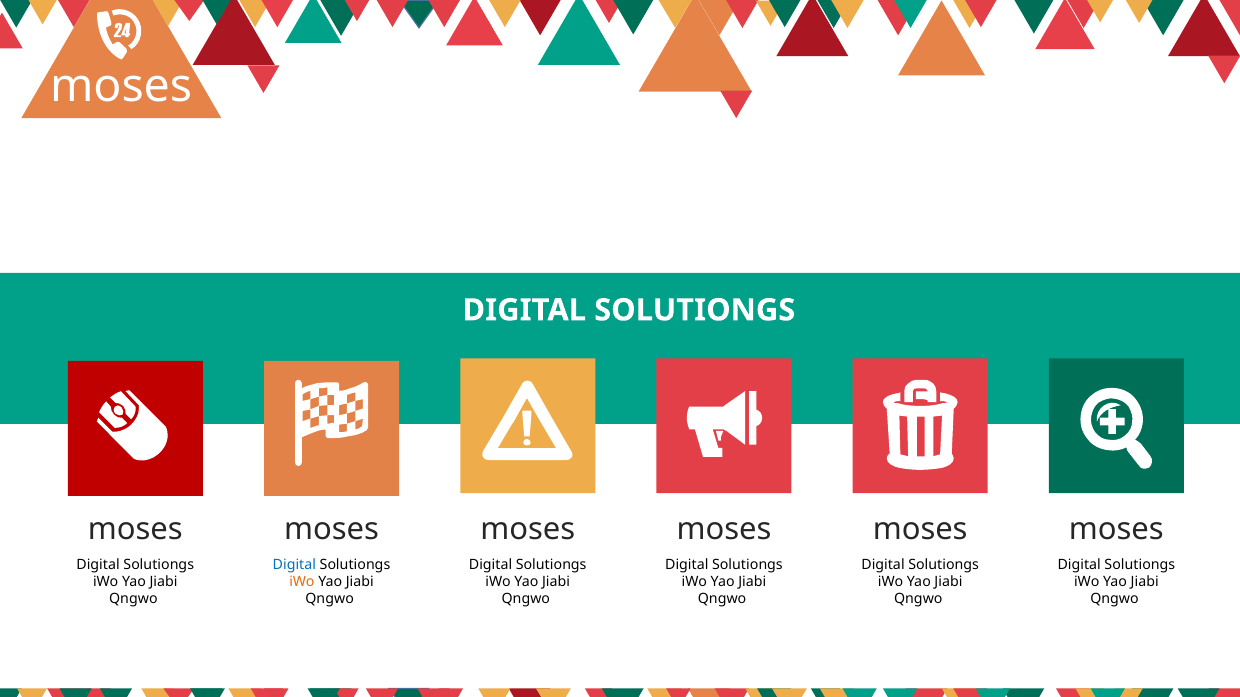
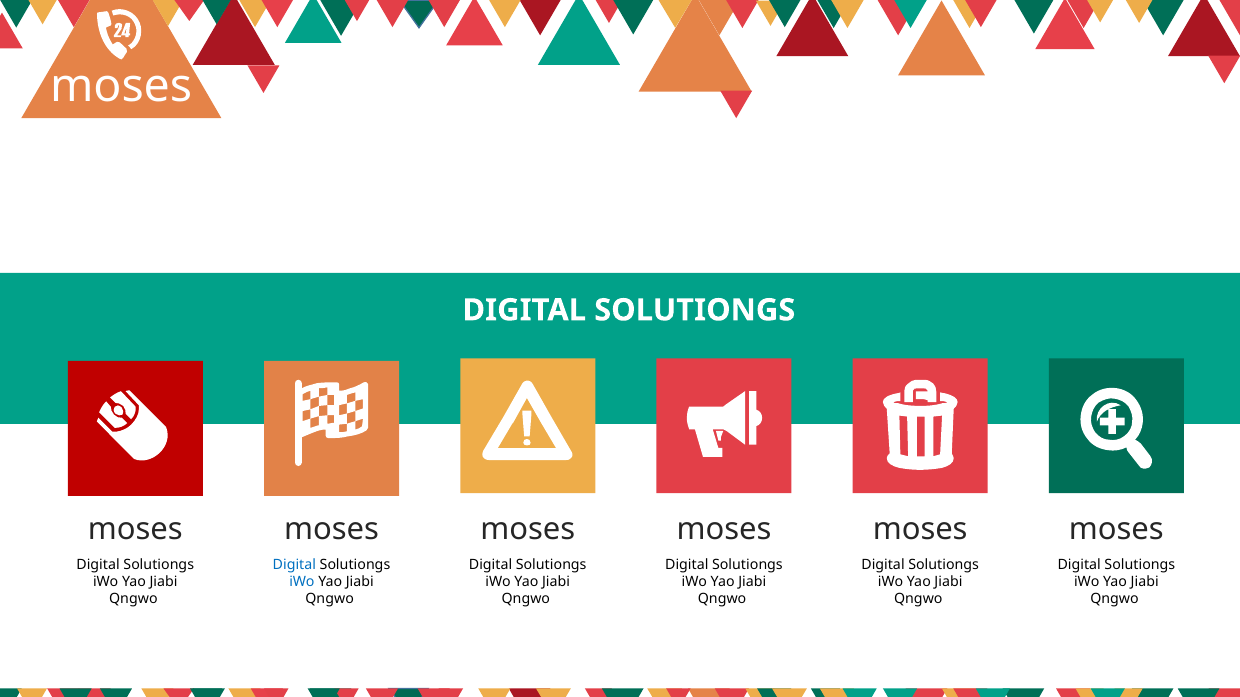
iWo at (302, 582) colour: orange -> blue
